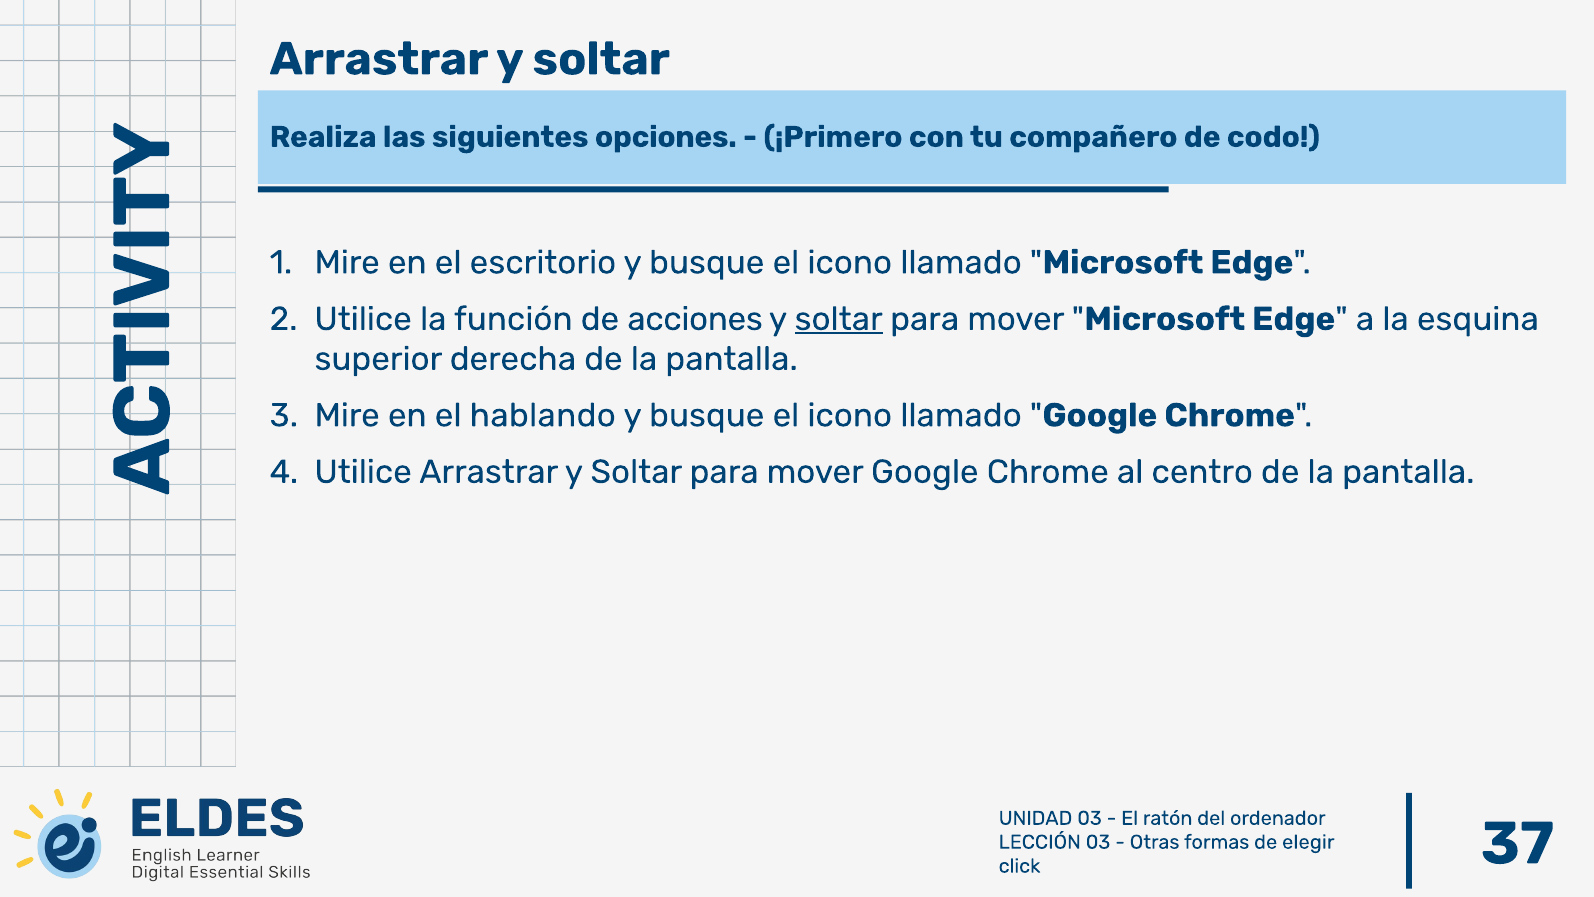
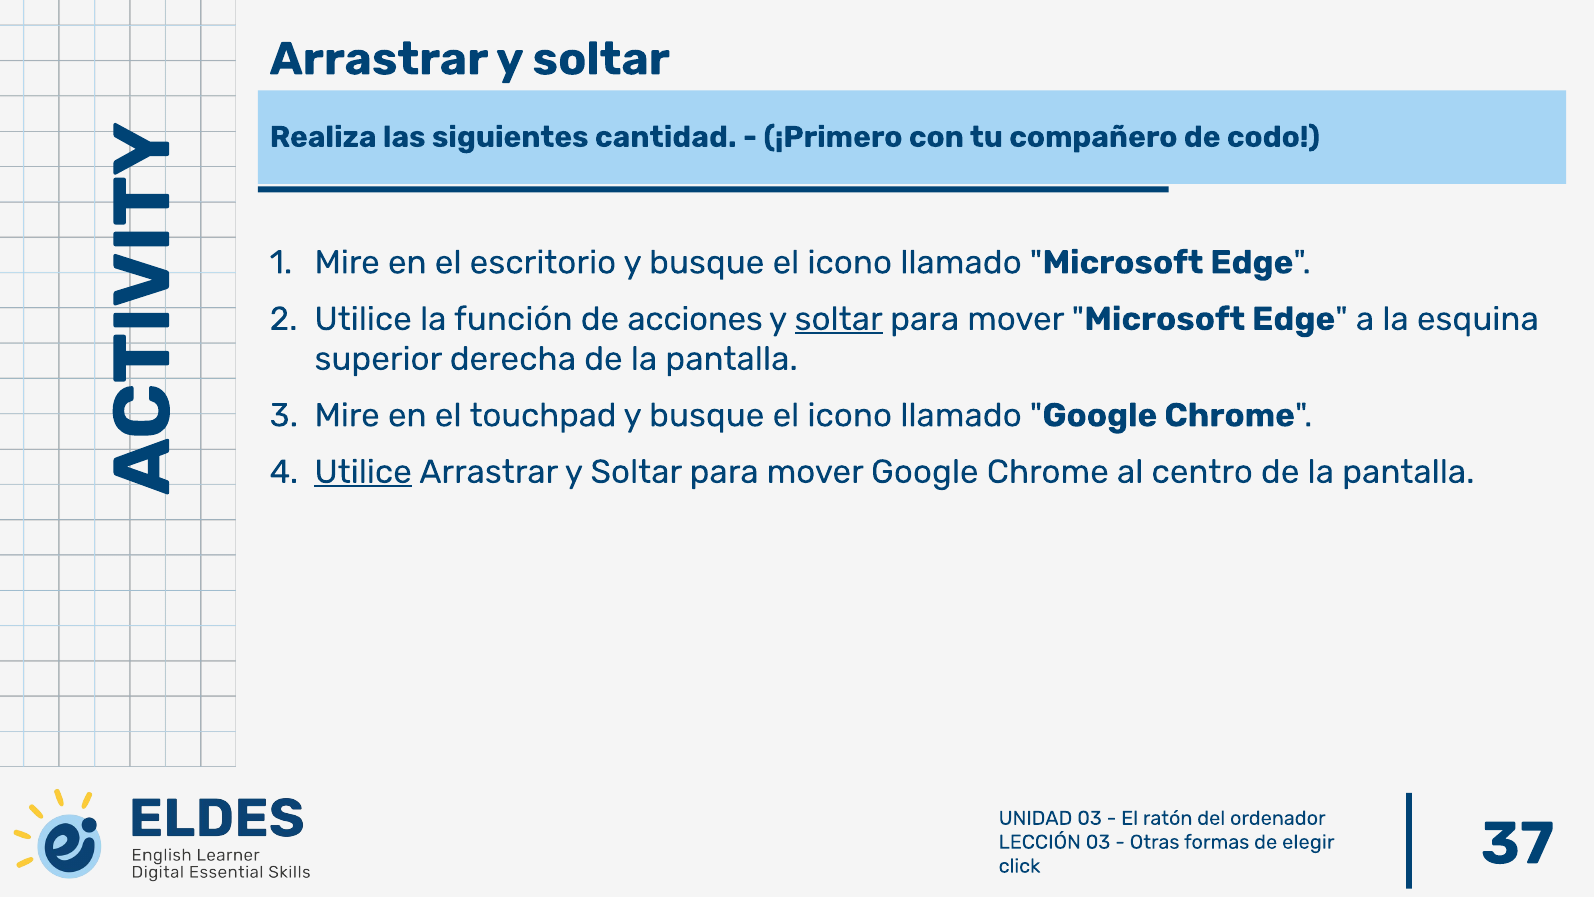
opciones: opciones -> cantidad
hablando: hablando -> touchpad
Utilice at (363, 472) underline: none -> present
